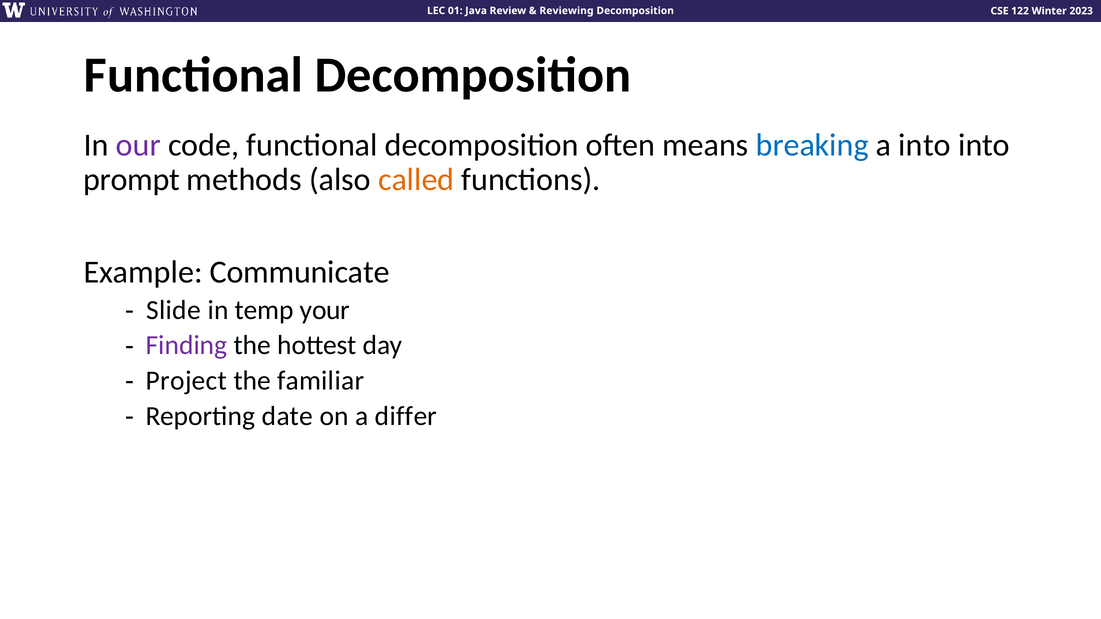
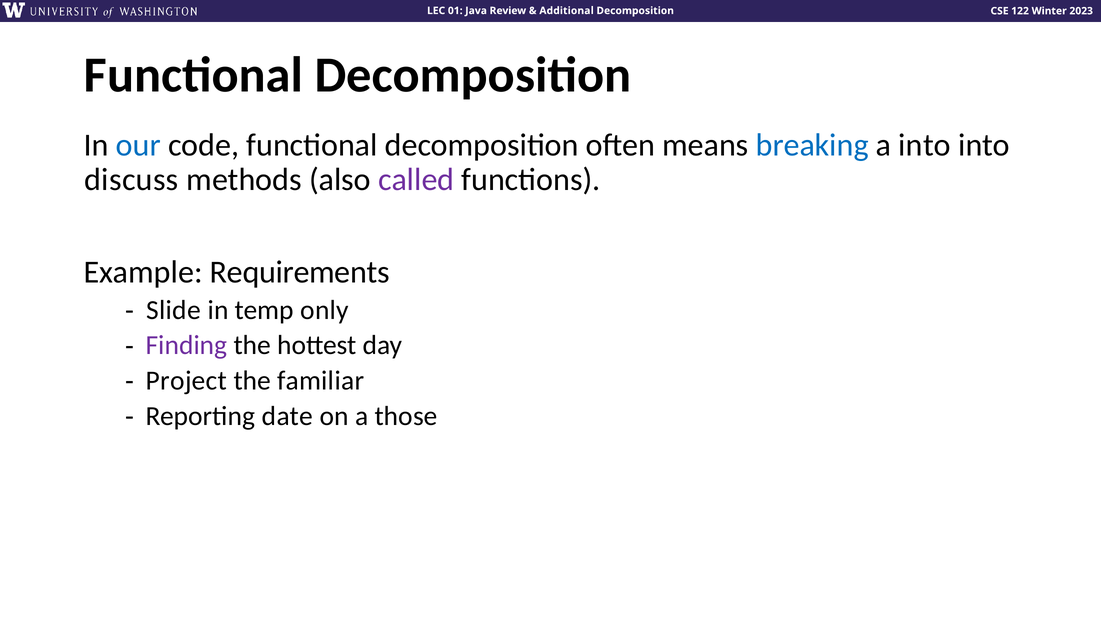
Reviewing: Reviewing -> Additional
our colour: purple -> blue
prompt: prompt -> discuss
called colour: orange -> purple
Communicate: Communicate -> Requirements
your: your -> only
differ: differ -> those
